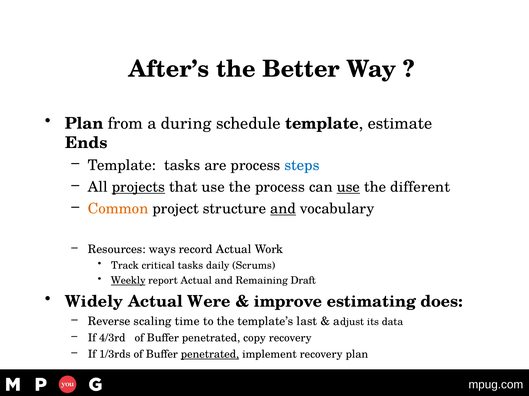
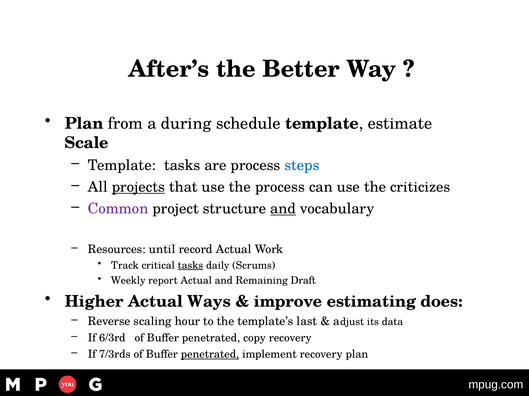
Ends: Ends -> Scale
use at (348, 187) underline: present -> none
different: different -> criticizes
Common colour: orange -> purple
ways: ways -> until
tasks at (190, 266) underline: none -> present
Weekly underline: present -> none
Widely: Widely -> Higher
Were: Were -> Ways
time: time -> hour
4/3rd: 4/3rd -> 6/3rd
1/3rds: 1/3rds -> 7/3rds
